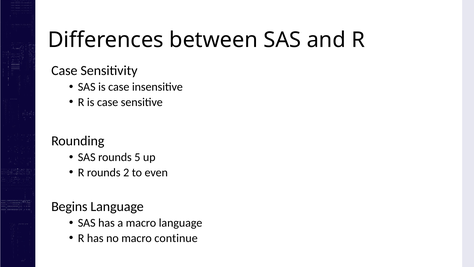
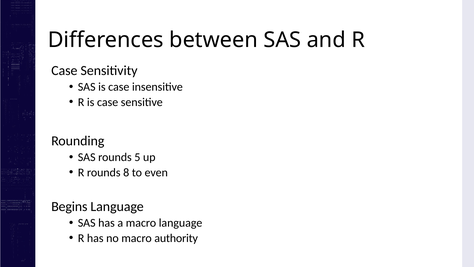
2: 2 -> 8
continue: continue -> authority
